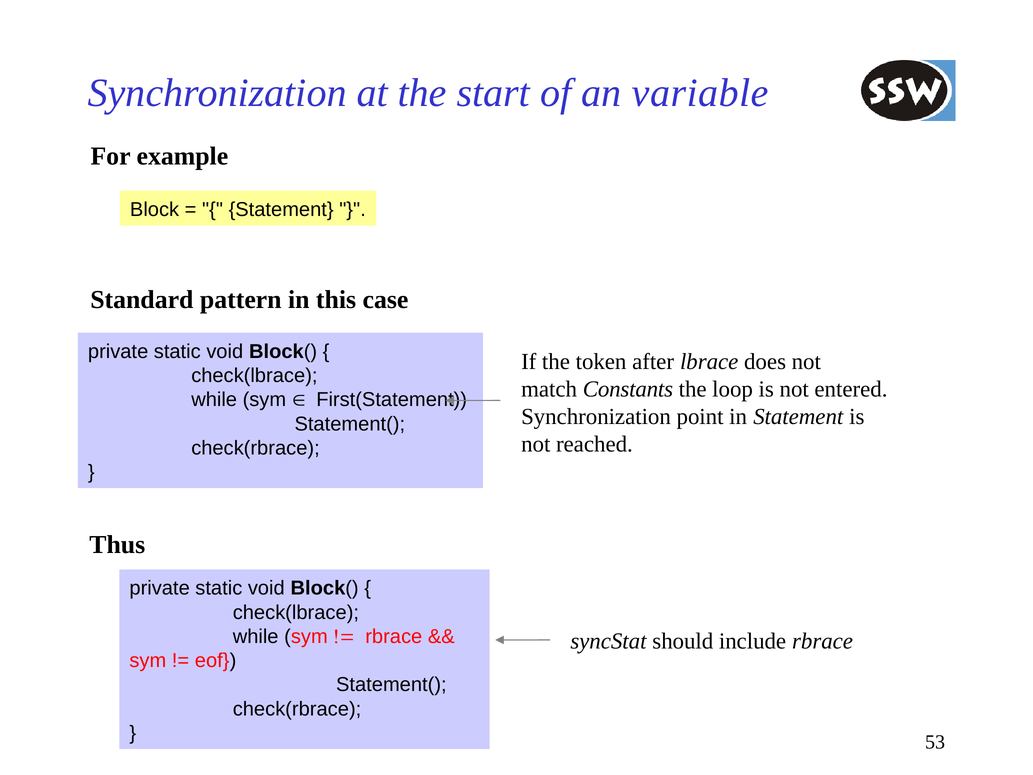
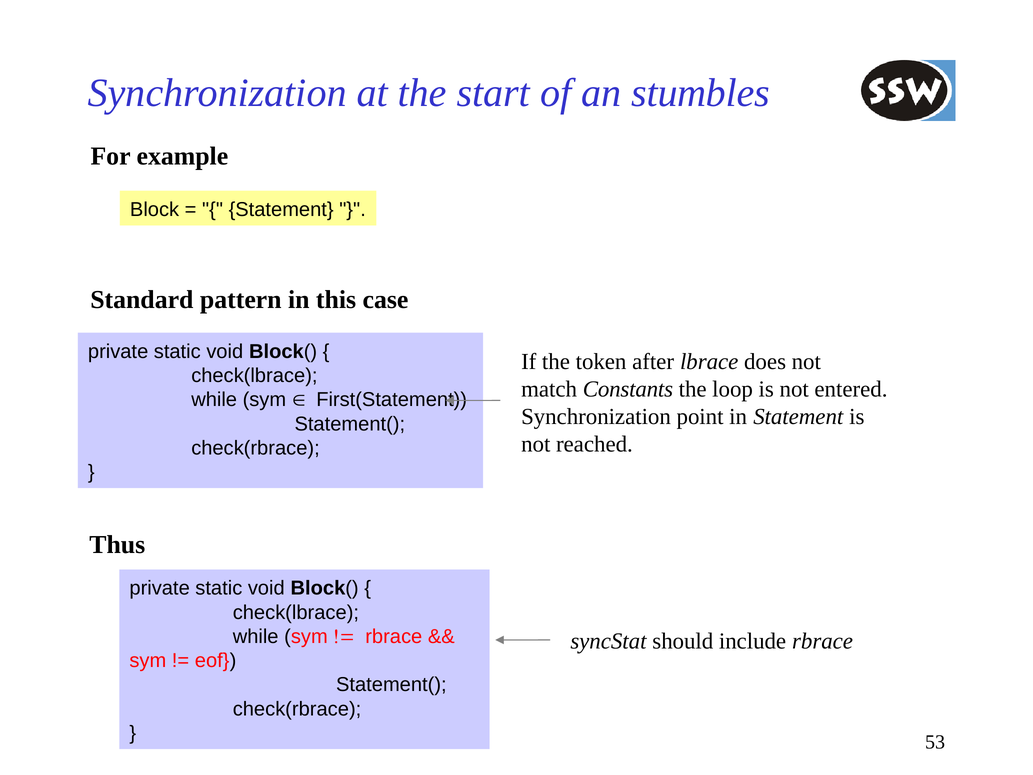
variable: variable -> stumbles
